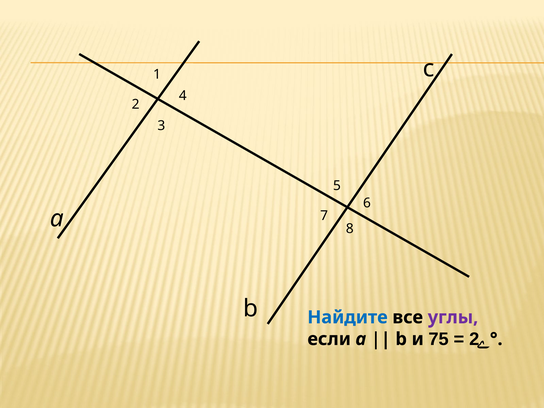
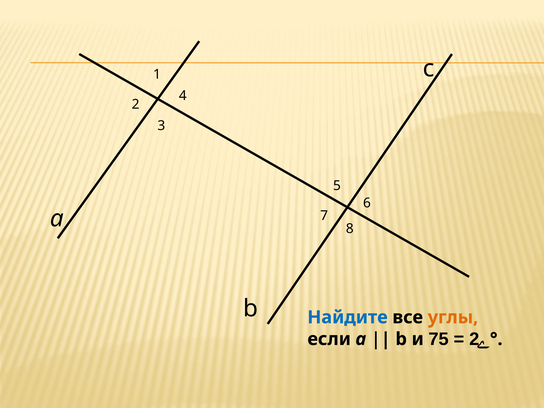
углы colour: purple -> orange
